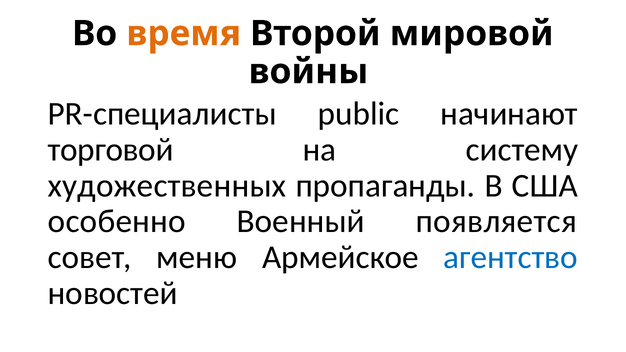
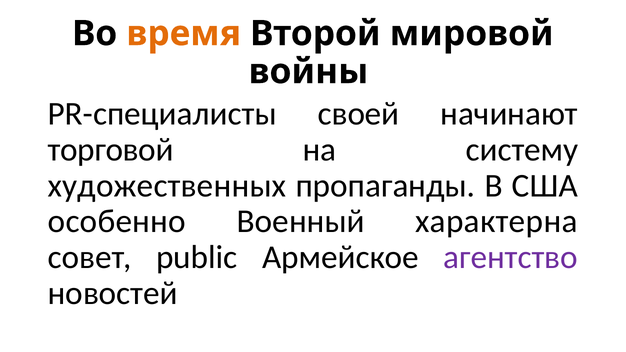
public: public -> своей
появляется: появляется -> характерна
меню: меню -> public
агентство colour: blue -> purple
